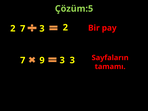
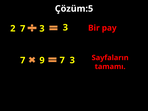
Çözüm:5 colour: light green -> white
3 2: 2 -> 3
9 3: 3 -> 7
